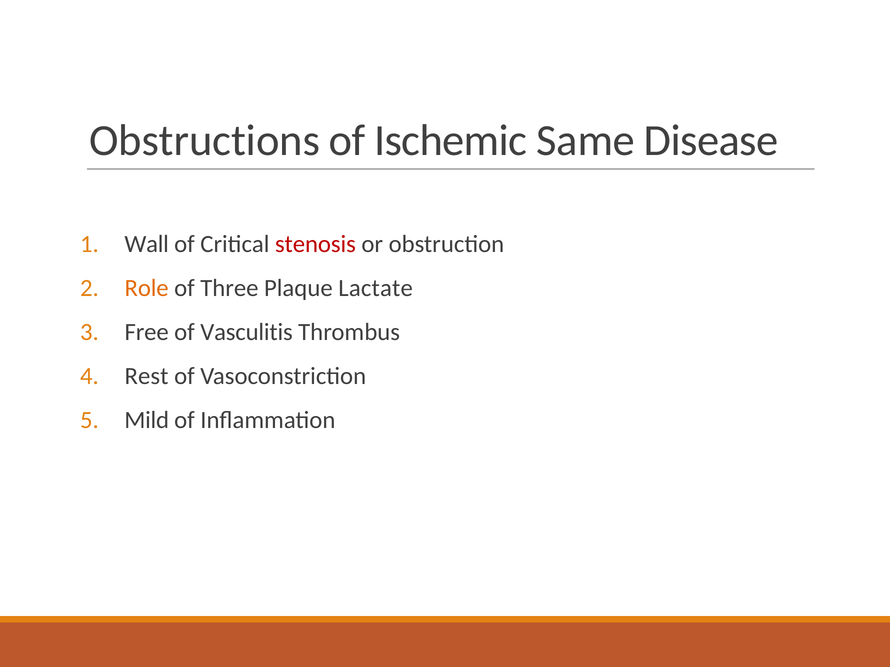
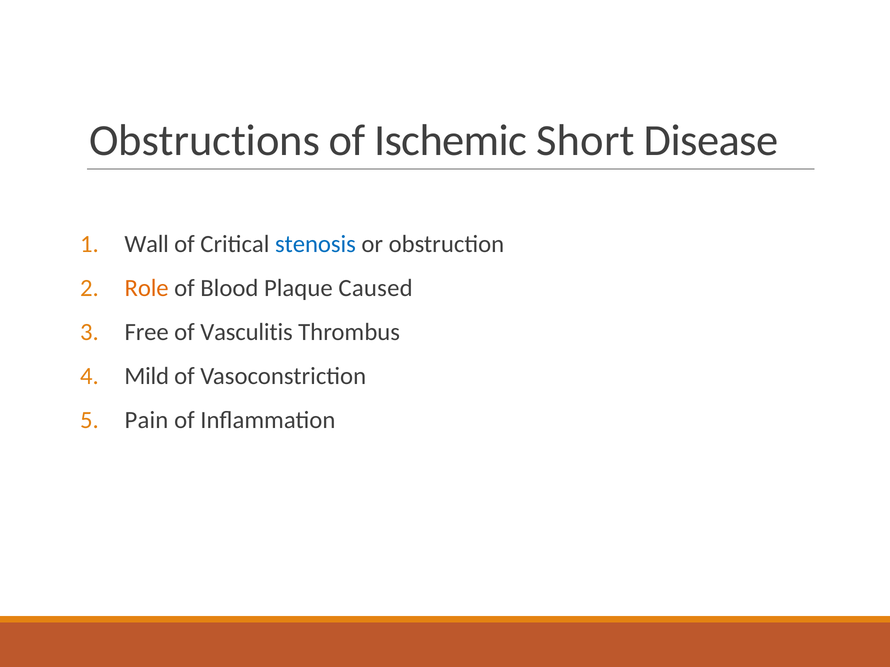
Same: Same -> Short
stenosis colour: red -> blue
Three: Three -> Blood
Lactate: Lactate -> Caused
Rest: Rest -> Mild
Mild: Mild -> Pain
